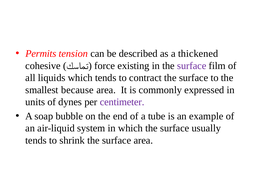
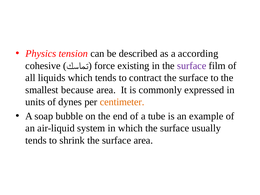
Permits: Permits -> Physics
thickened: thickened -> according
centimeter colour: purple -> orange
